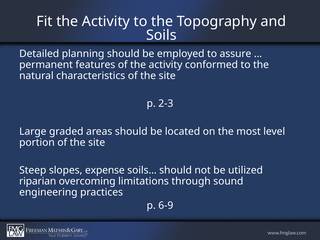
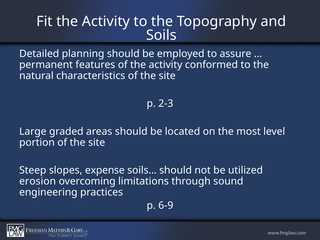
riparian: riparian -> erosion
